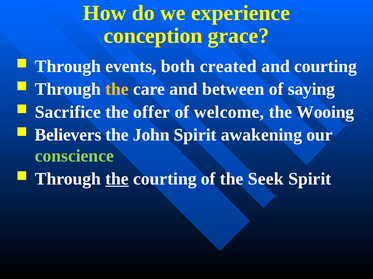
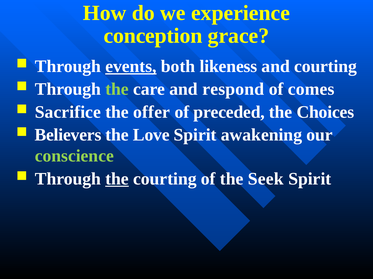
events underline: none -> present
created: created -> likeness
the at (117, 89) colour: yellow -> light green
between: between -> respond
saying: saying -> comes
welcome: welcome -> preceded
Wooing: Wooing -> Choices
John: John -> Love
